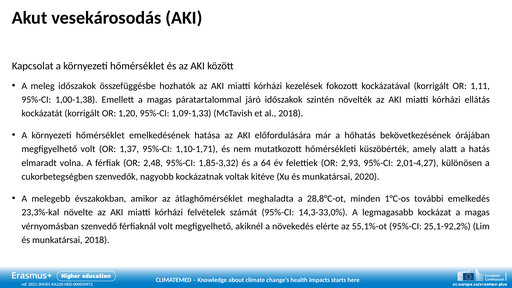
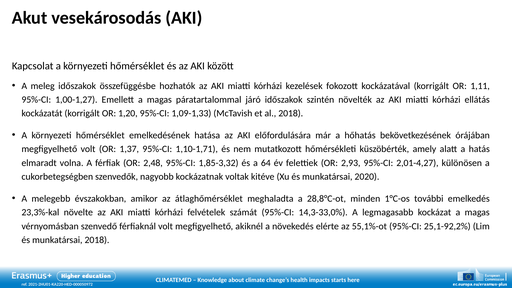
1,00-1,38: 1,00-1,38 -> 1,00-1,27
